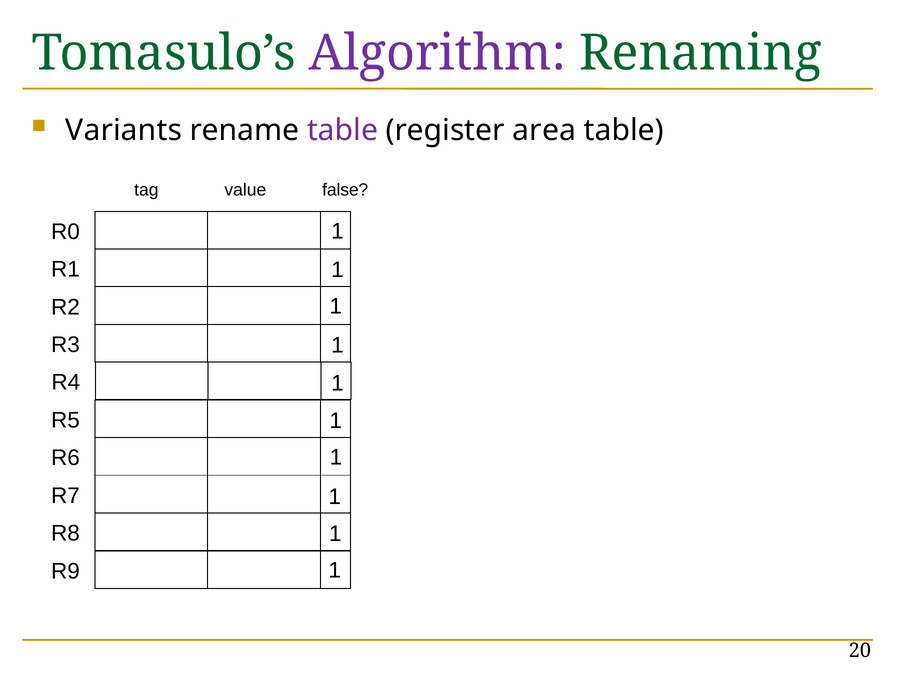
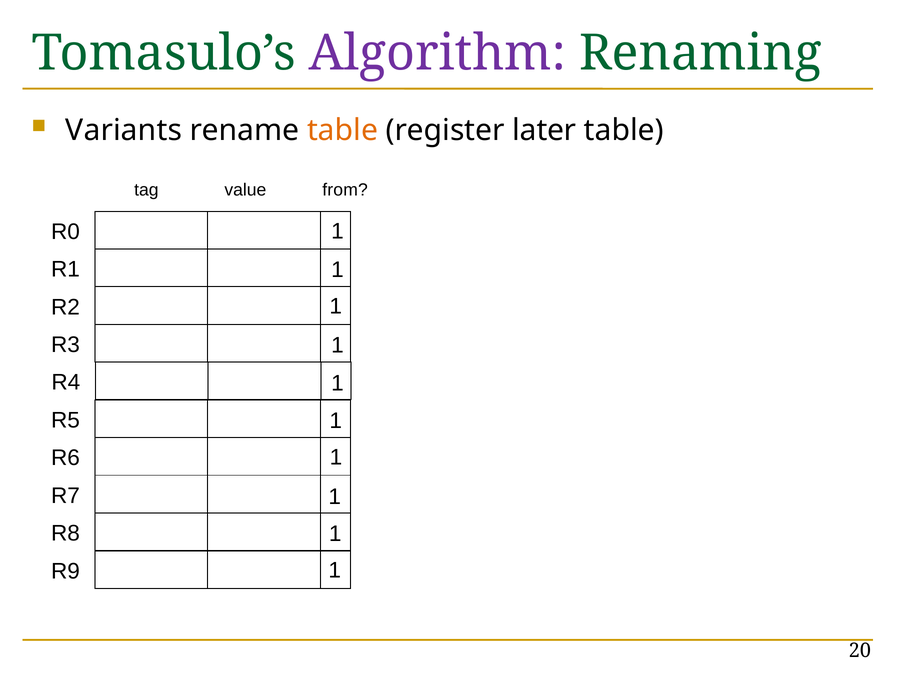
table at (343, 131) colour: purple -> orange
area: area -> later
false: false -> from
